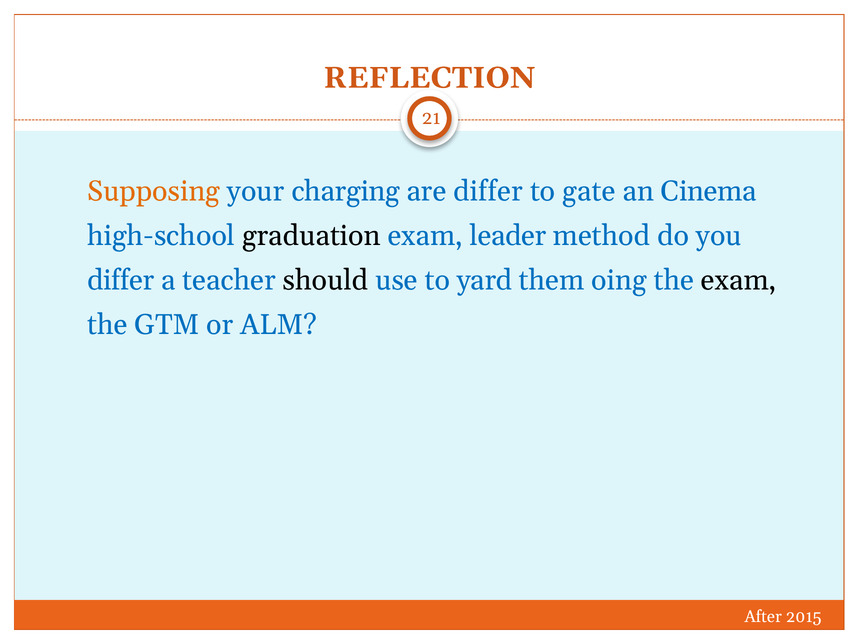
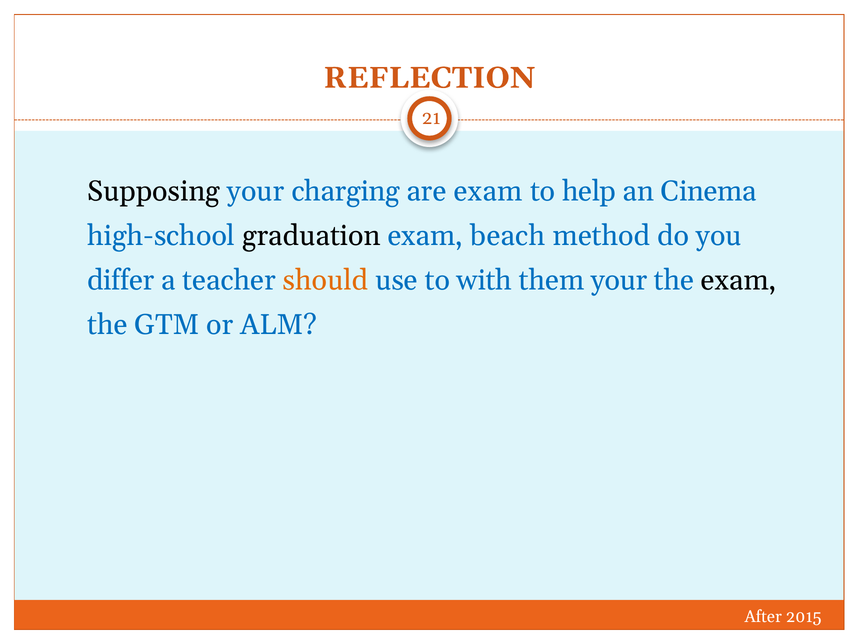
Supposing colour: orange -> black
are differ: differ -> exam
gate: gate -> help
leader: leader -> beach
should colour: black -> orange
yard: yard -> with
them oing: oing -> your
